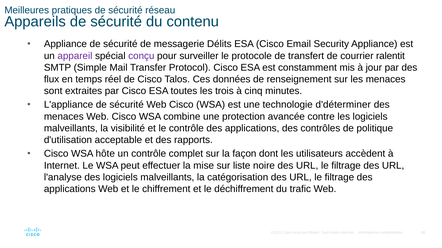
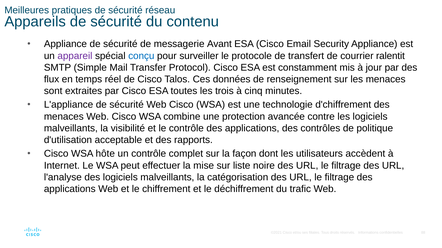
Délits: Délits -> Avant
conçu colour: purple -> blue
d'déterminer: d'déterminer -> d'chiffrement
